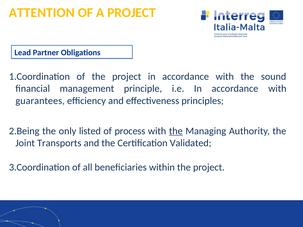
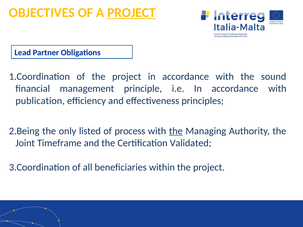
ATTENTION: ATTENTION -> OBJECTIVES
PROJECT at (132, 13) underline: none -> present
guarantees: guarantees -> publication
Transports: Transports -> Timeframe
